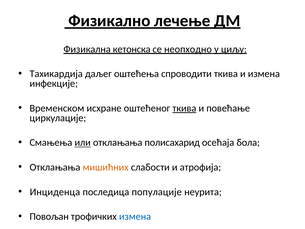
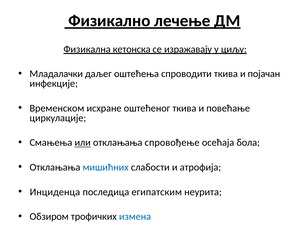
неопходно: неопходно -> изражавају
Тахикардија: Тахикардија -> Младалачки
и измена: измена -> појачан
ткива at (184, 108) underline: present -> none
полисахарид: полисахарид -> спровођење
мишићних colour: orange -> blue
популације: популације -> египатским
Повољан: Повољан -> Обзиром
